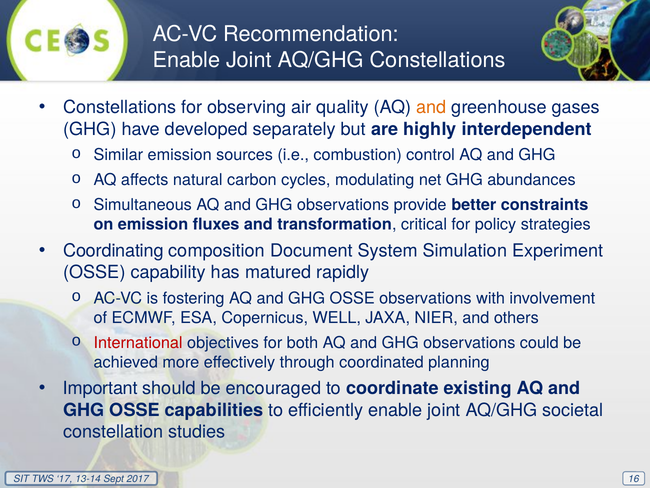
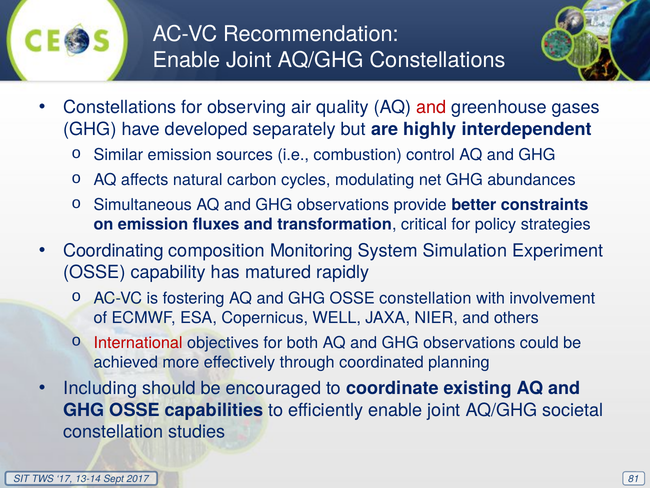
and at (431, 107) colour: orange -> red
Document: Document -> Monitoring
OSSE observations: observations -> constellation
Important: Important -> Including
16: 16 -> 81
